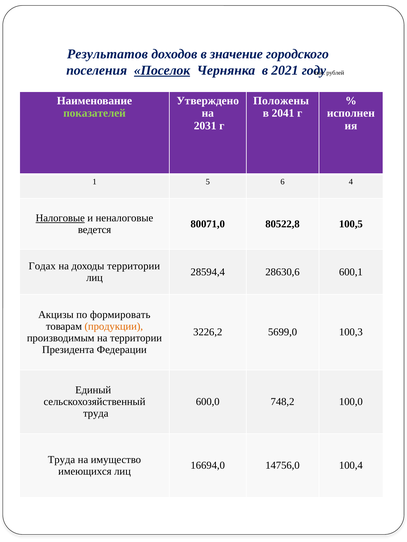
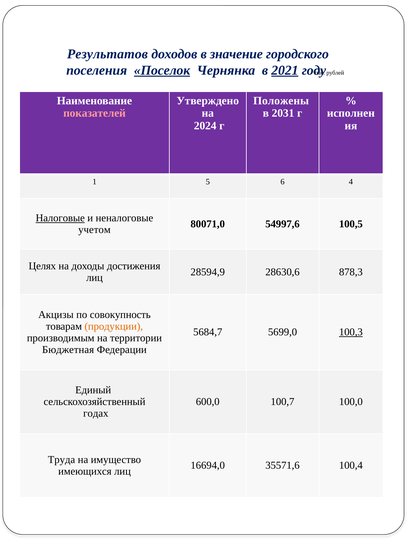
2021 underline: none -> present
показателей colour: light green -> pink
2041: 2041 -> 2031
2031: 2031 -> 2024
80522,8: 80522,8 -> 54997,6
ведется: ведется -> учетом
Годах: Годах -> Целях
доходы территории: территории -> достижения
28594,4: 28594,4 -> 28594,9
600,1: 600,1 -> 878,3
формировать: формировать -> совокупность
3226,2: 3226,2 -> 5684,7
100,3 underline: none -> present
Президента: Президента -> Бюджетная
748,2: 748,2 -> 100,7
труда at (96, 414): труда -> годах
14756,0: 14756,0 -> 35571,6
